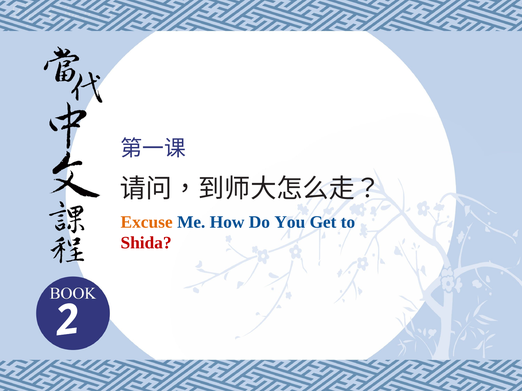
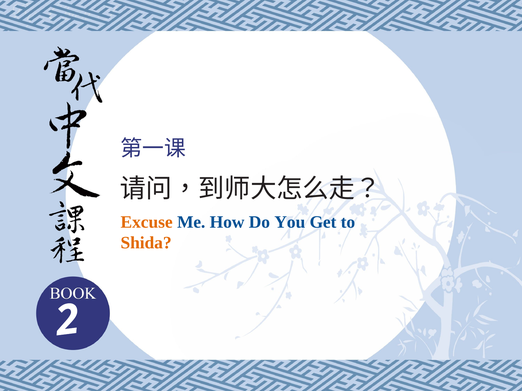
Shida colour: red -> orange
